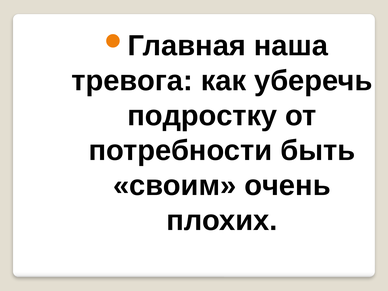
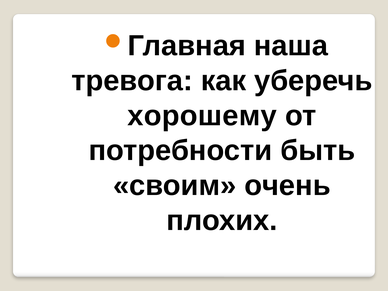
подростку: подростку -> хорошему
